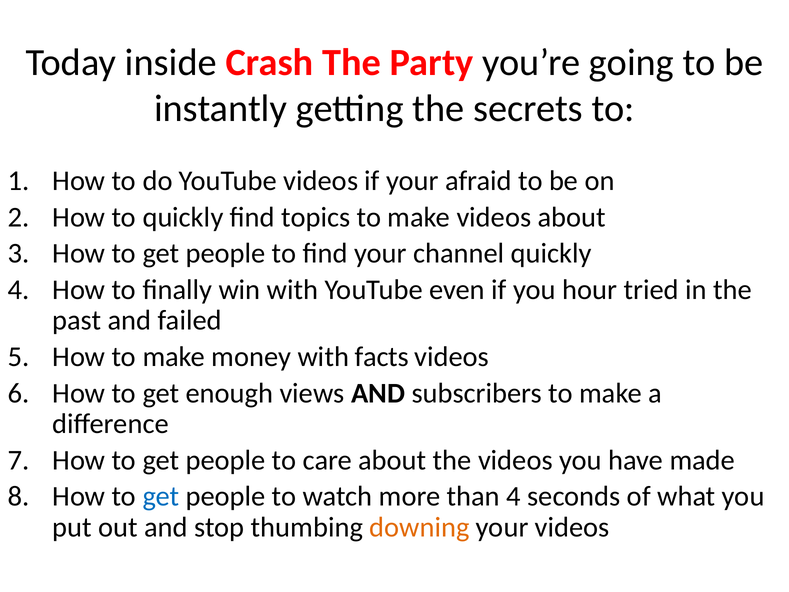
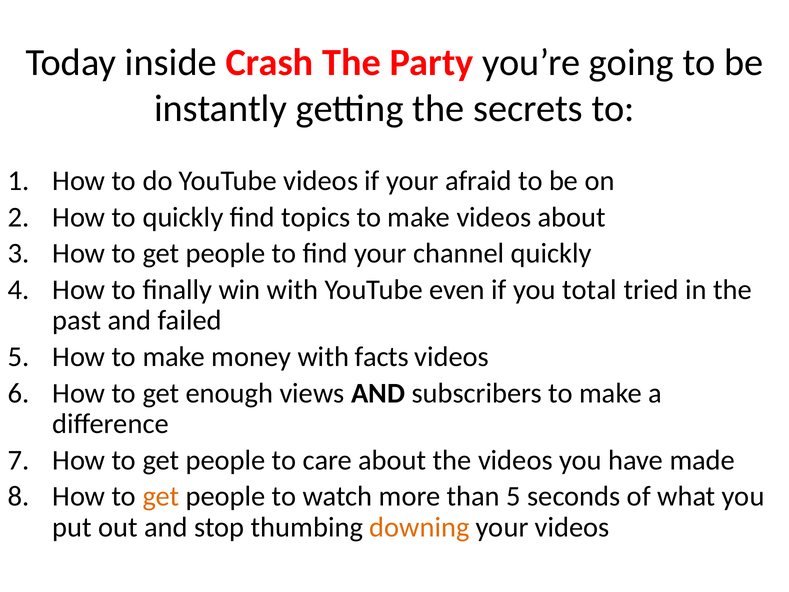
hour: hour -> total
get at (161, 496) colour: blue -> orange
than 4: 4 -> 5
